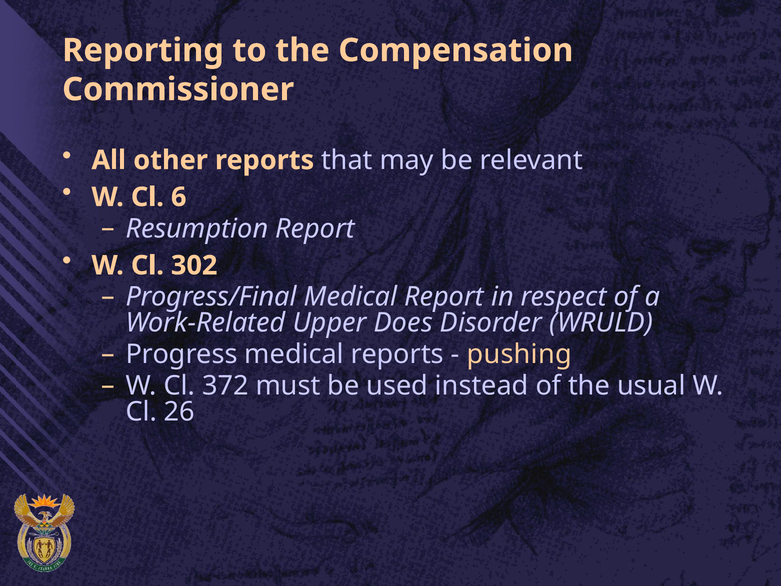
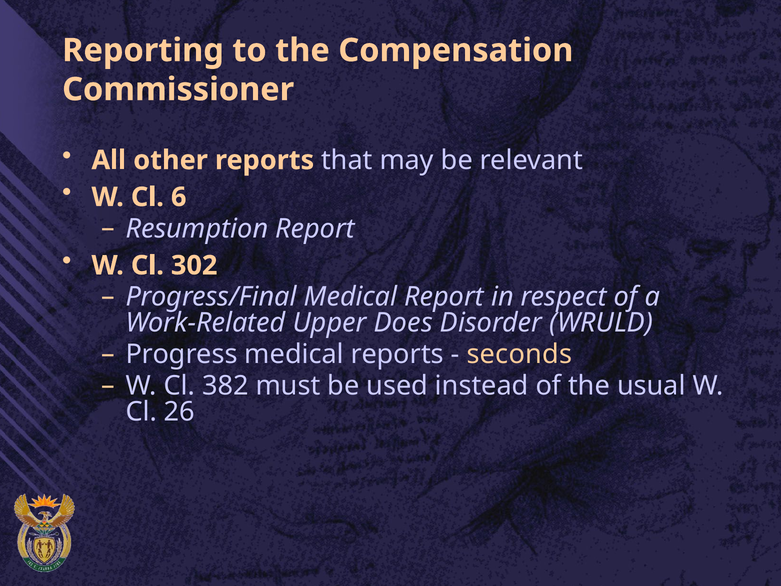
pushing: pushing -> seconds
372: 372 -> 382
